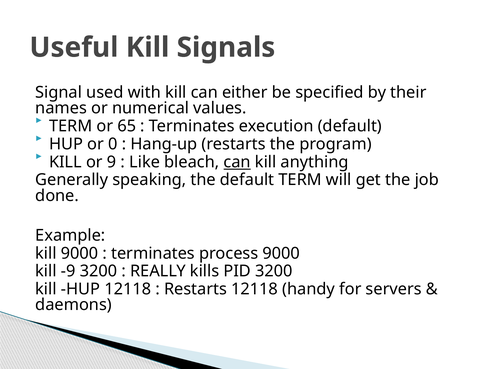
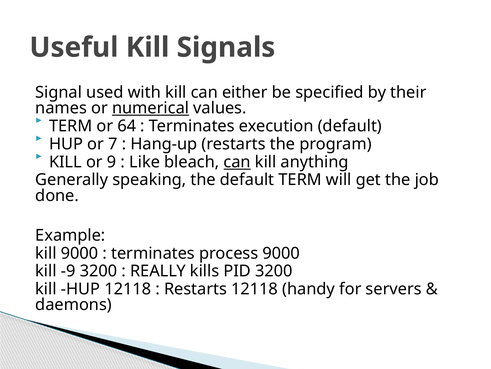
numerical underline: none -> present
65: 65 -> 64
0: 0 -> 7
